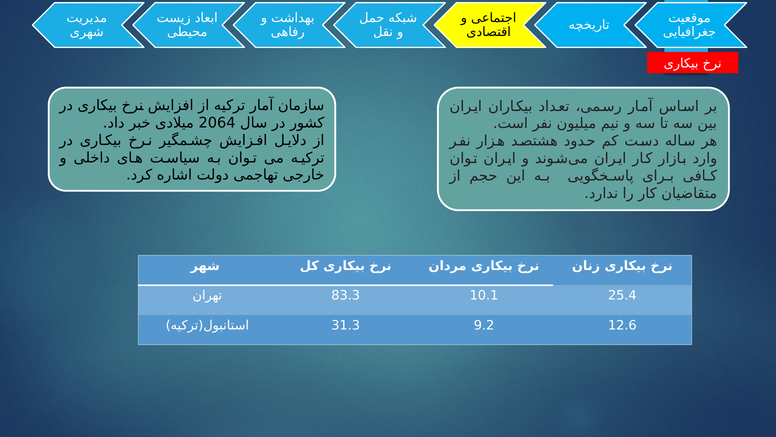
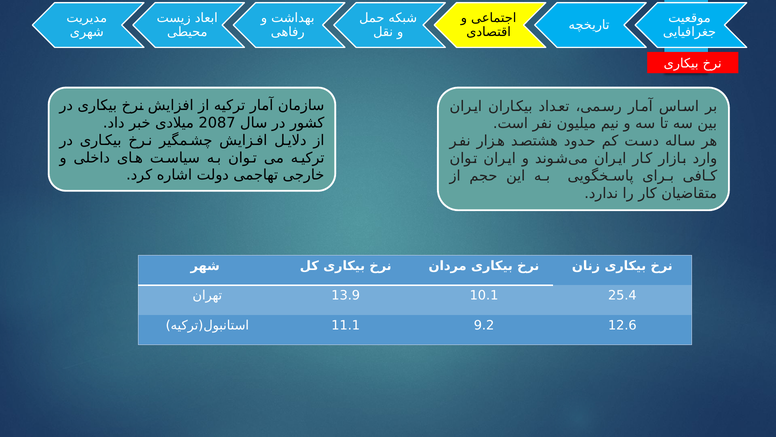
2064: 2064 -> 2087
83.3: 83.3 -> 13.9
31.3: 31.3 -> 11.1
